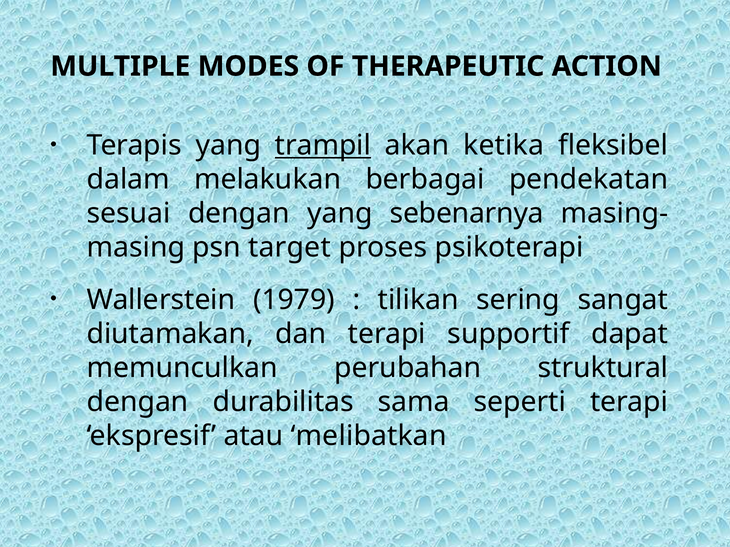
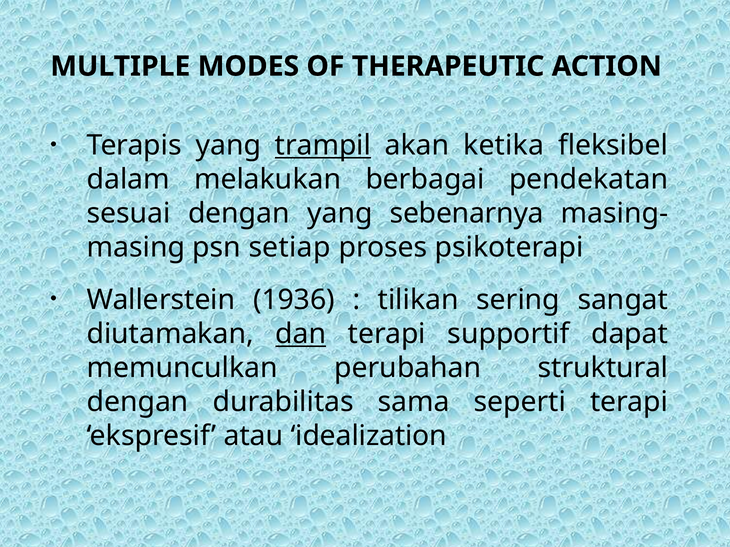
target: target -> setiap
1979: 1979 -> 1936
dan underline: none -> present
melibatkan: melibatkan -> idealization
